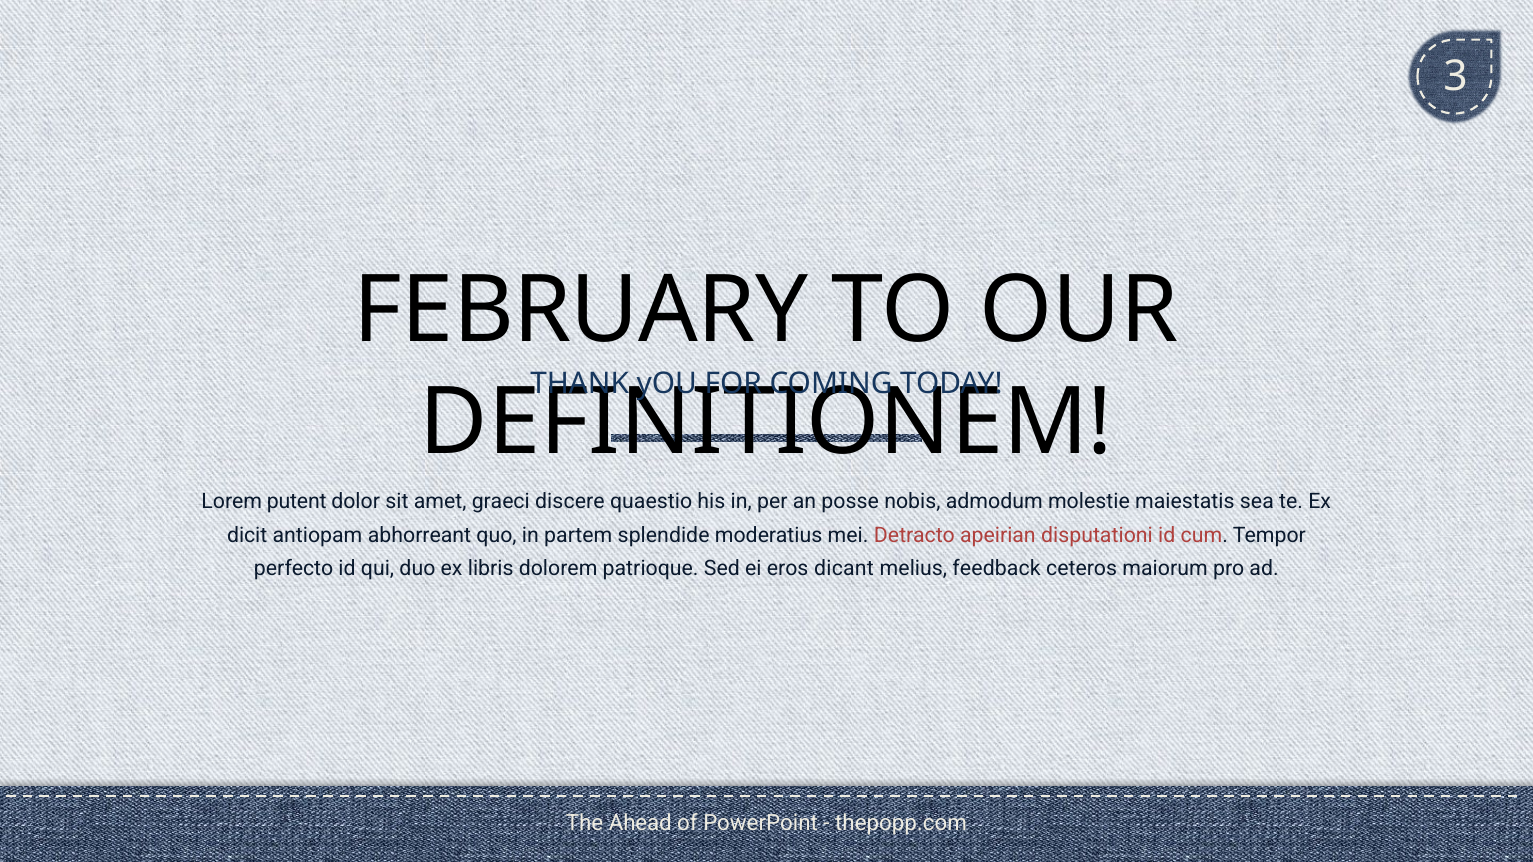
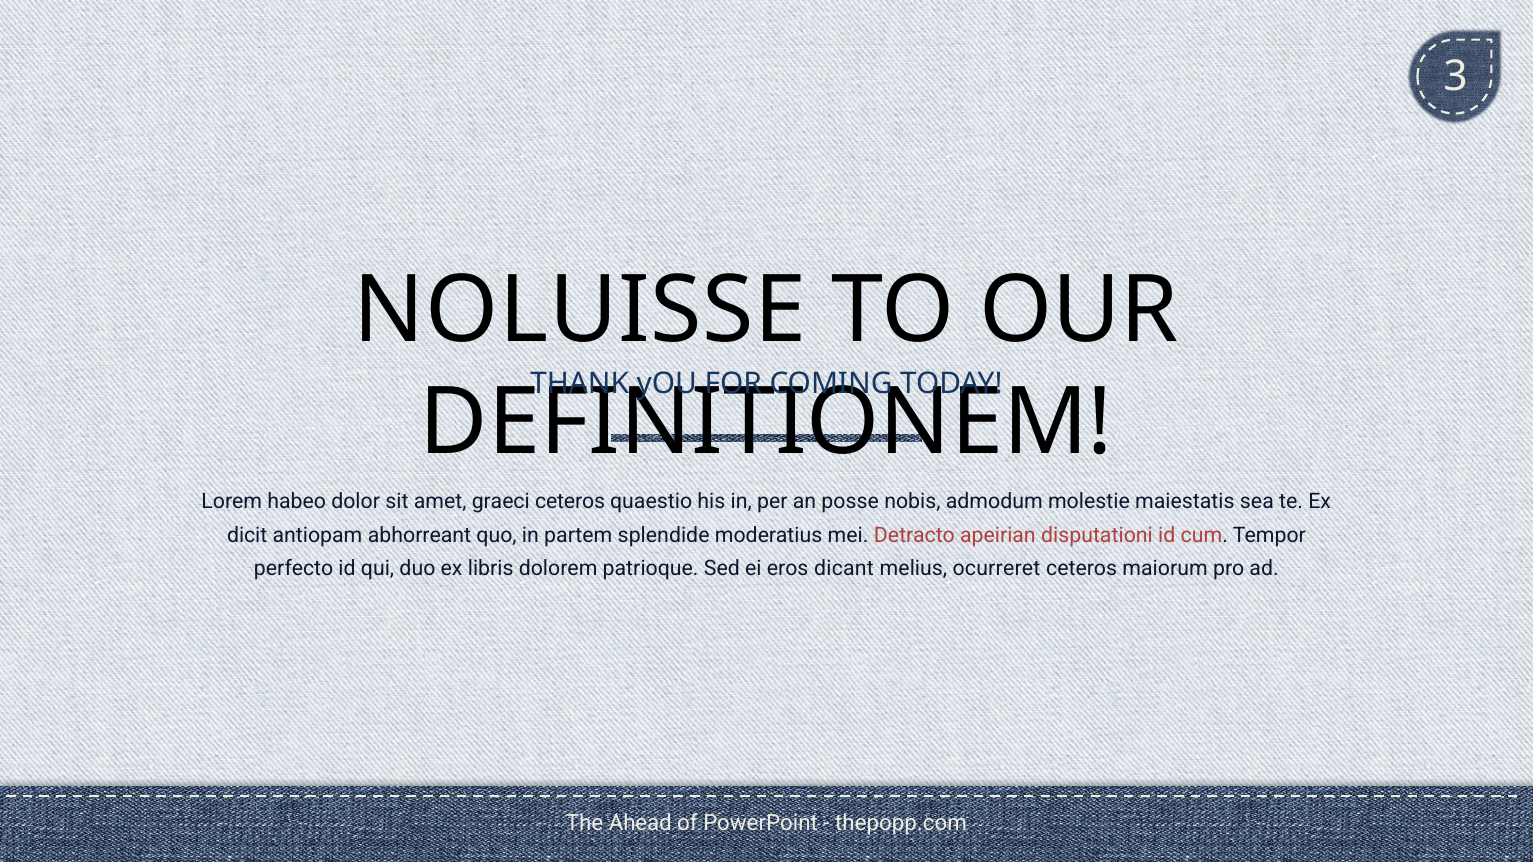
FEBRUARY: FEBRUARY -> NOLUISSE
putent: putent -> habeo
graeci discere: discere -> ceteros
feedback: feedback -> ocurreret
